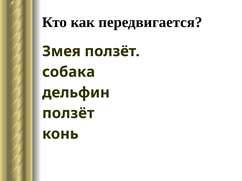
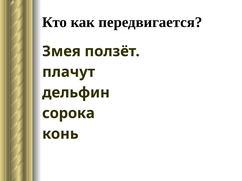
собака: собака -> плачут
ползёт at (68, 114): ползёт -> сорока
